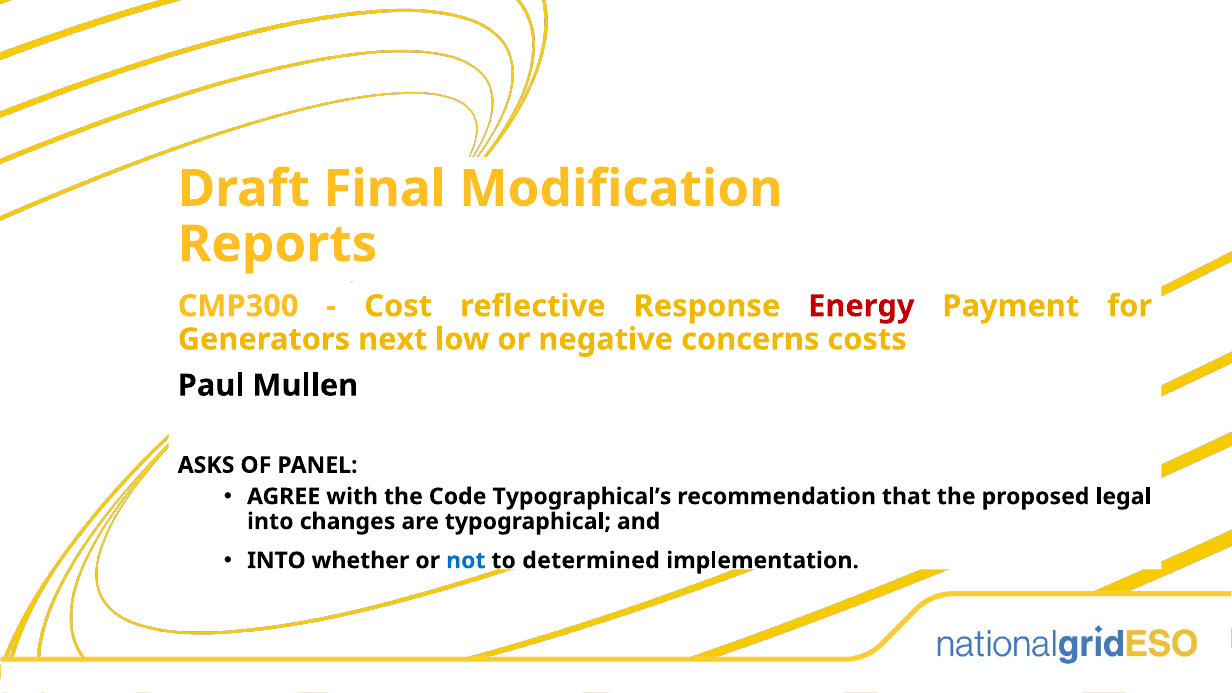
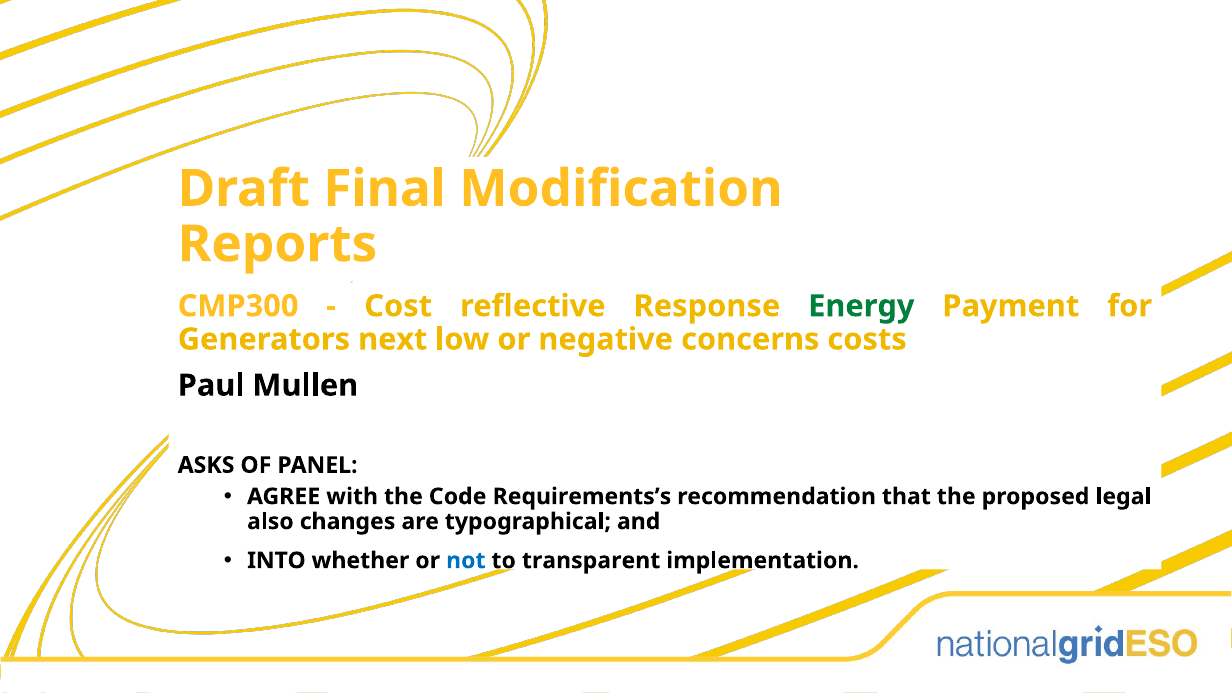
Energy colour: red -> green
Typographical’s: Typographical’s -> Requirements’s
into at (270, 521): into -> also
determined: determined -> transparent
